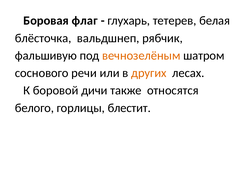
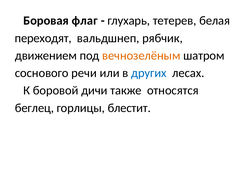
блёсточка: блёсточка -> переходят
фальшивую: фальшивую -> движением
других colour: orange -> blue
белого: белого -> беглец
